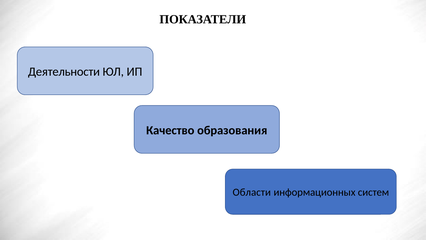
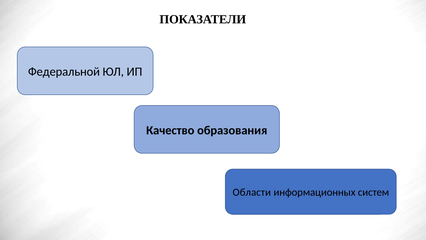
Деятельности: Деятельности -> Федеральной
